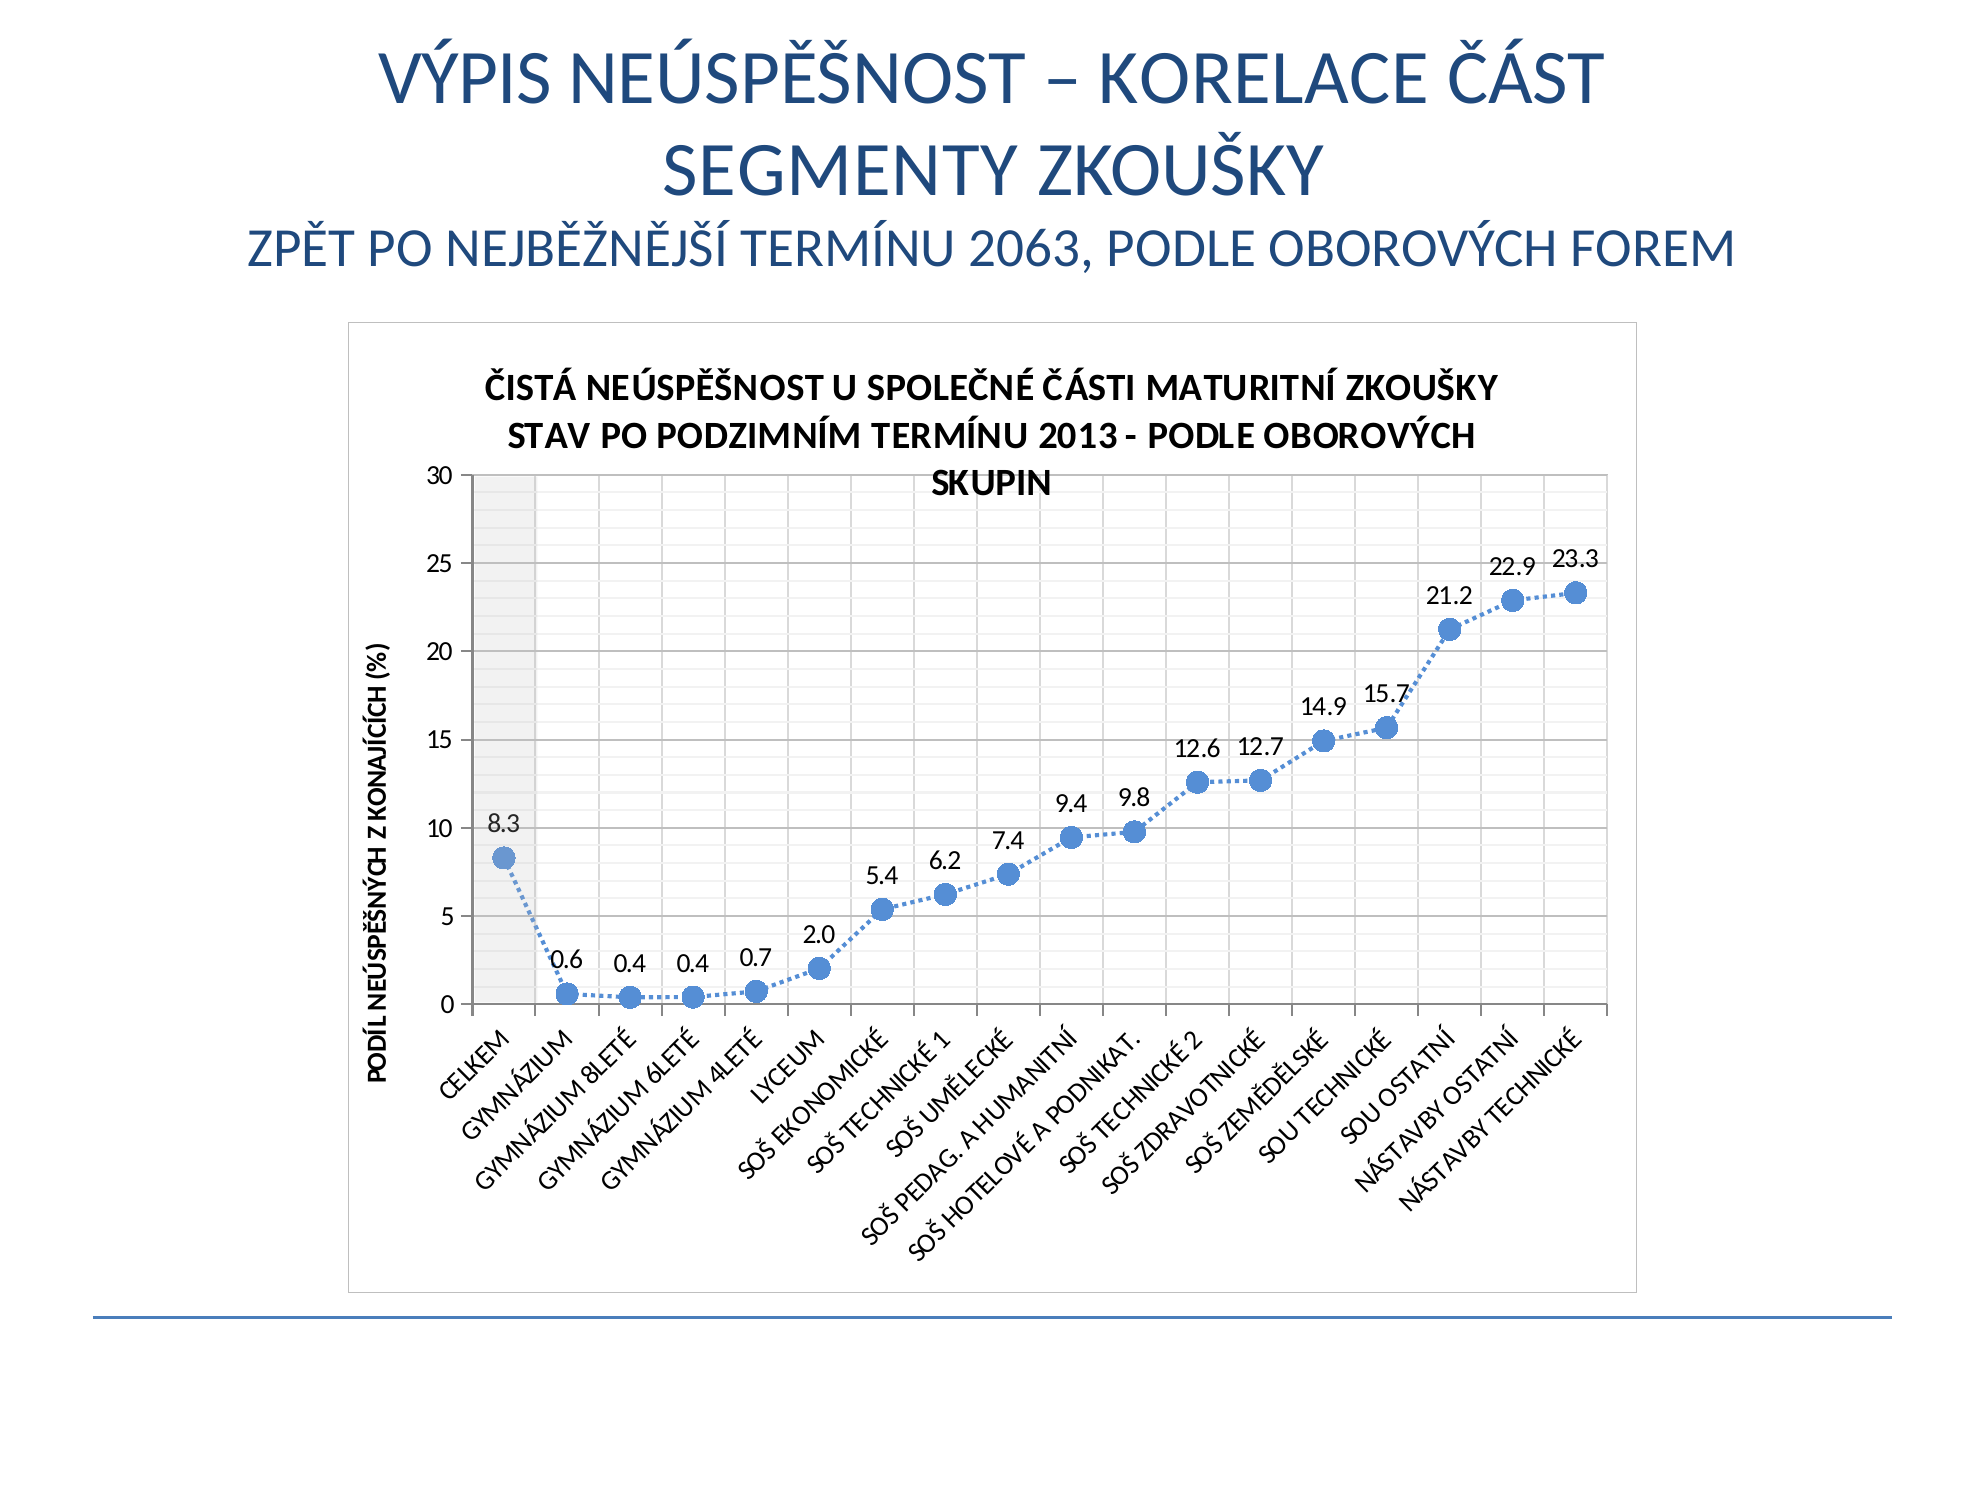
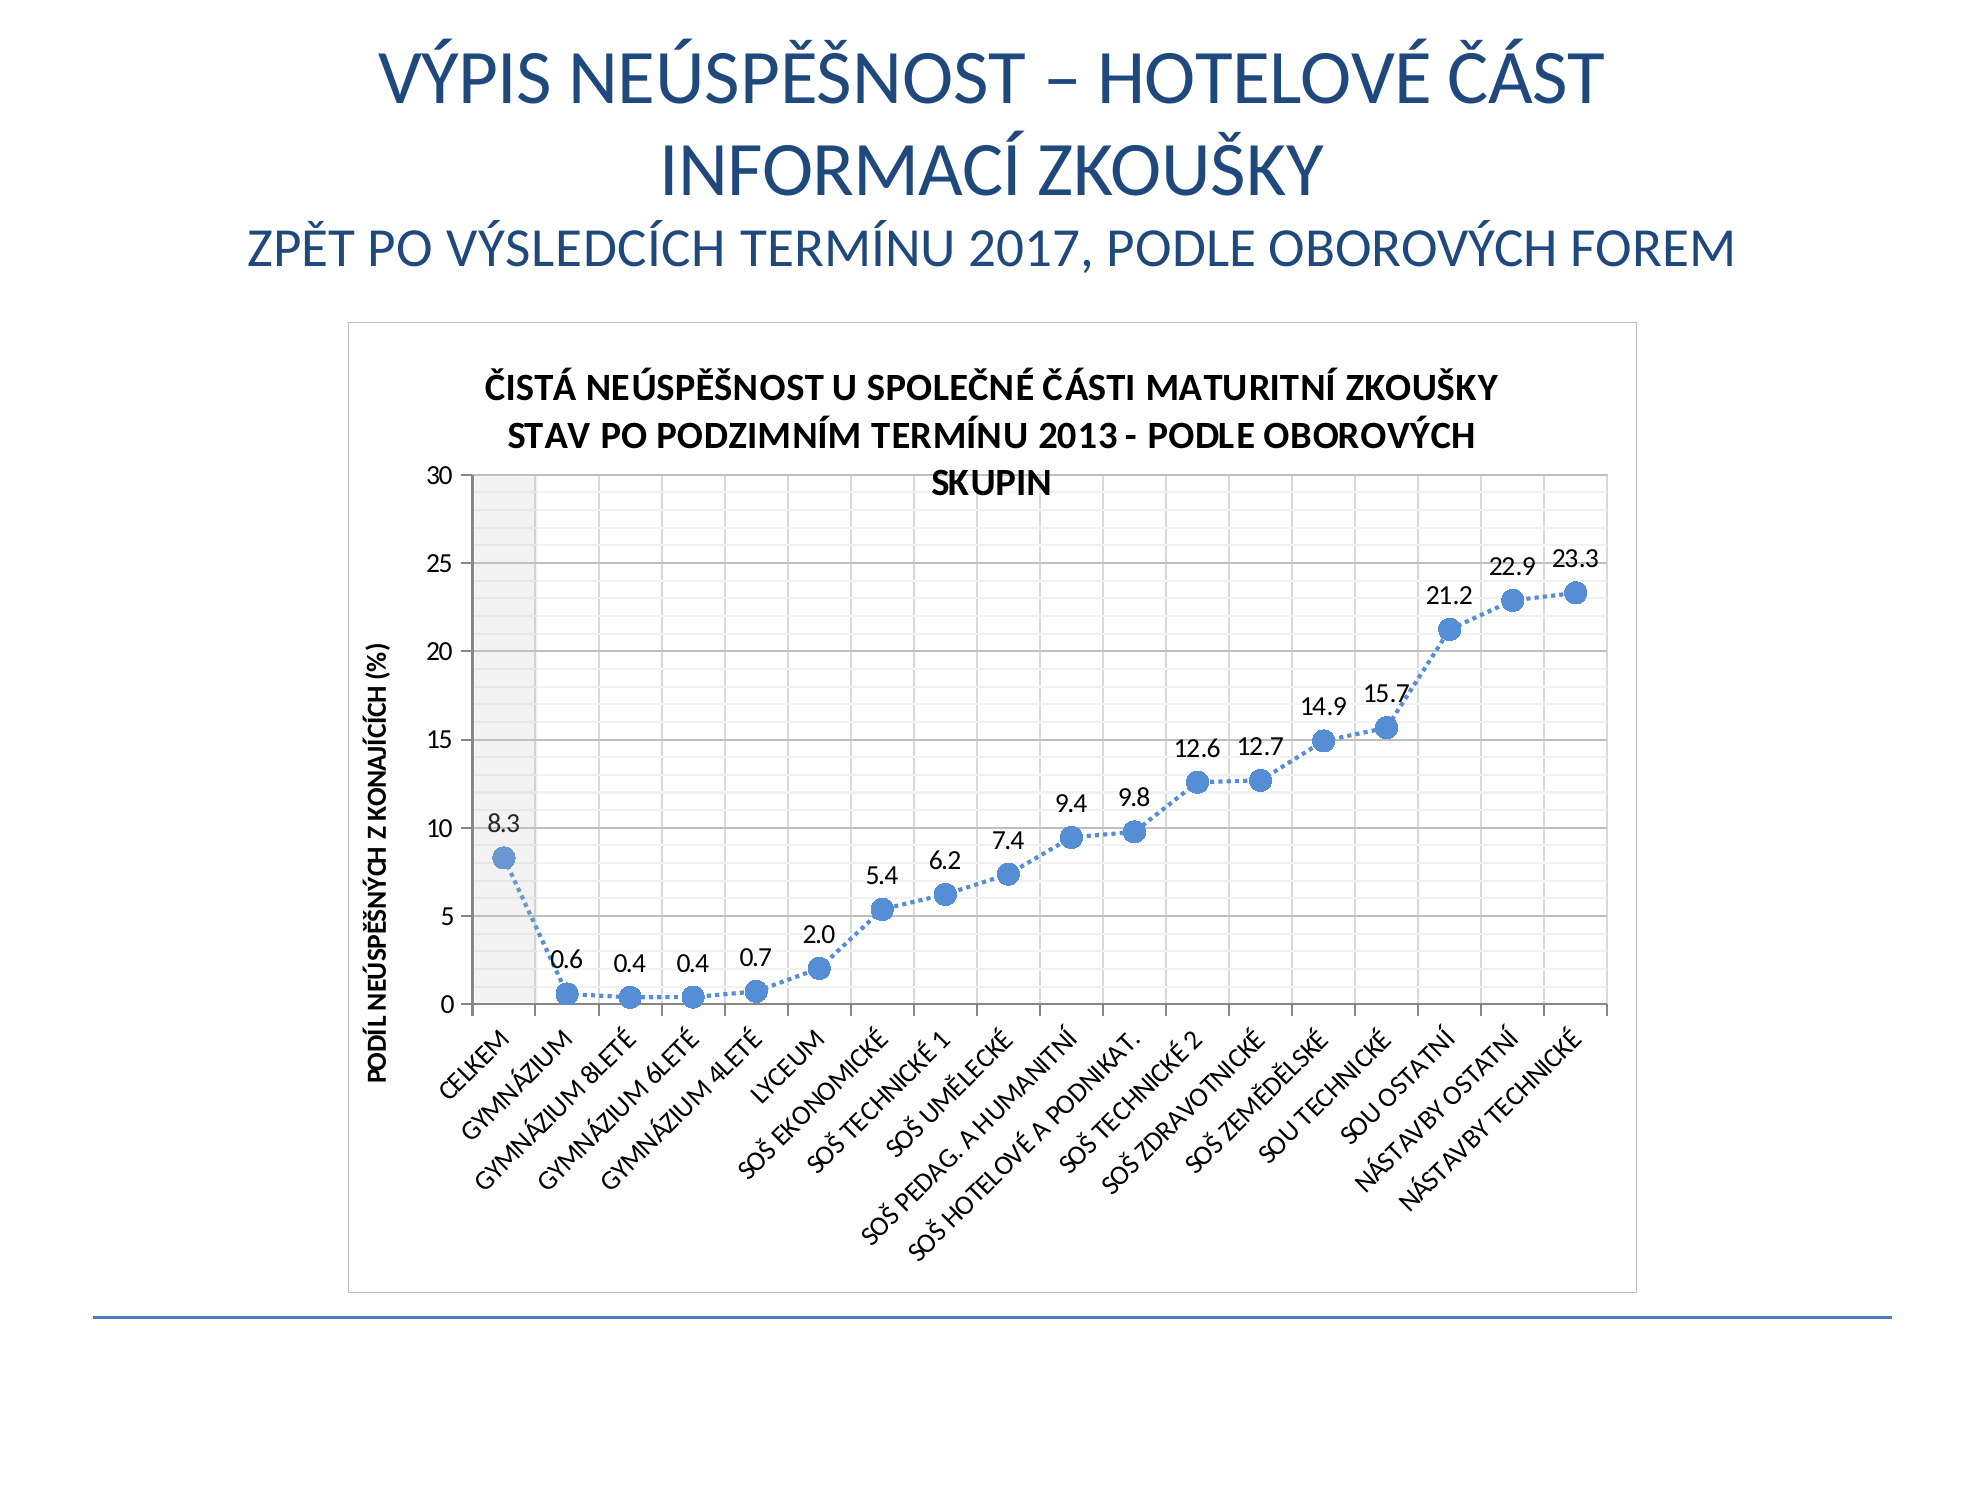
KORELACE: KORELACE -> HOTELOVÉ
SEGMENTY: SEGMENTY -> INFORMACÍ
NEJBĚŽNĚJŠÍ: NEJBĚŽNĚJŠÍ -> VÝSLEDCÍCH
2063: 2063 -> 2017
